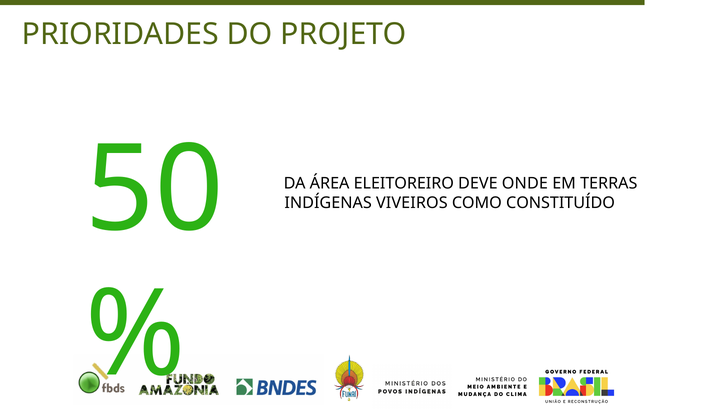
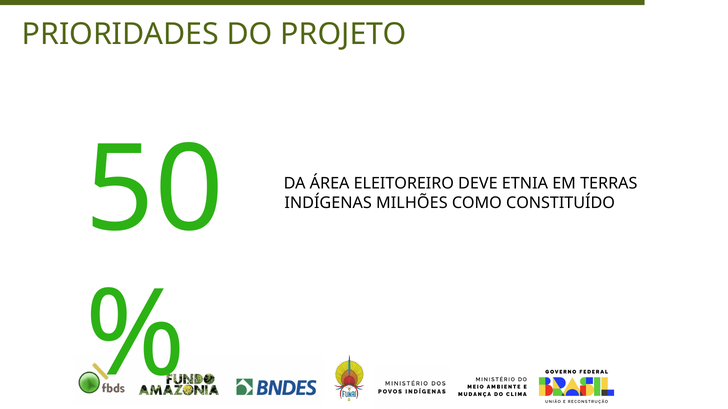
ONDE: ONDE -> ETNIA
VIVEIROS: VIVEIROS -> MILHÕES
